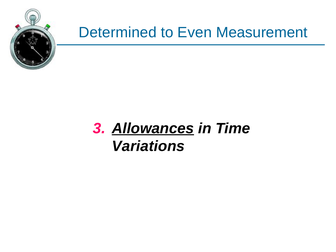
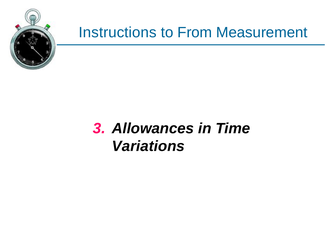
Determined: Determined -> Instructions
Even: Even -> From
Allowances underline: present -> none
